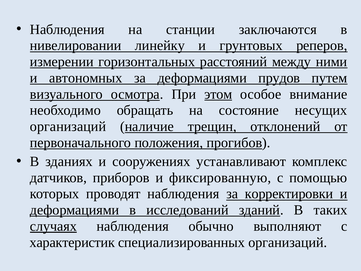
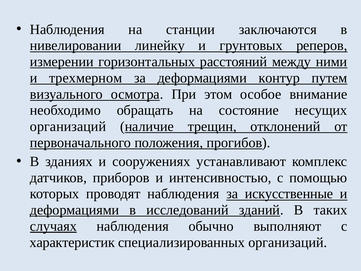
автономных: автономных -> трехмерном
прудов: прудов -> контур
этом underline: present -> none
фиксированную: фиксированную -> интенсивностью
корректировки: корректировки -> искусственные
